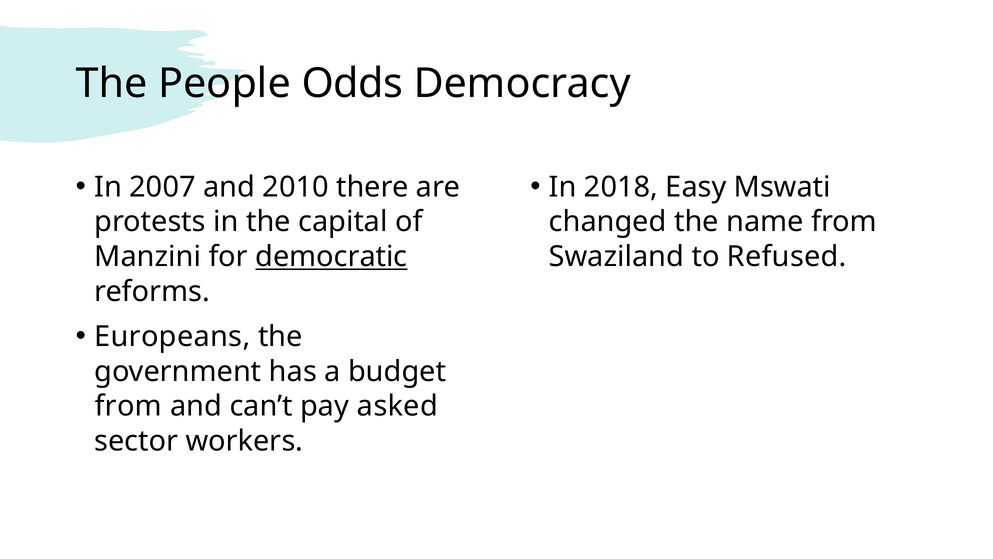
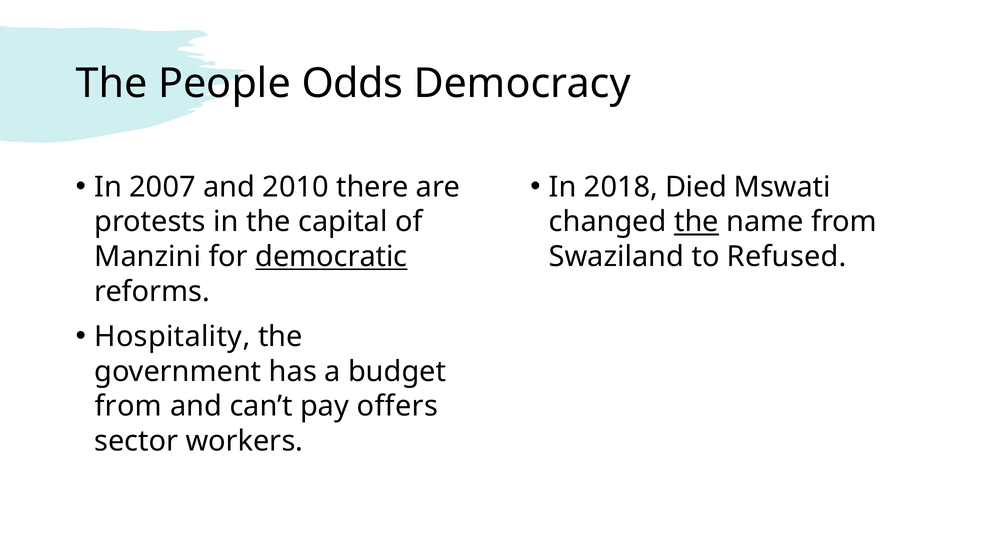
Easy: Easy -> Died
the at (696, 222) underline: none -> present
Europeans: Europeans -> Hospitality
asked: asked -> offers
